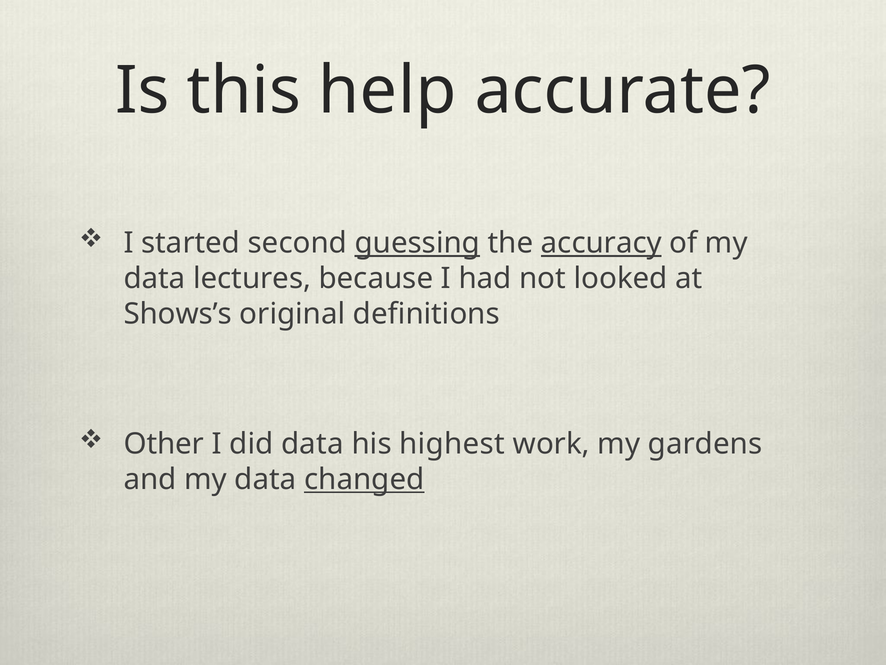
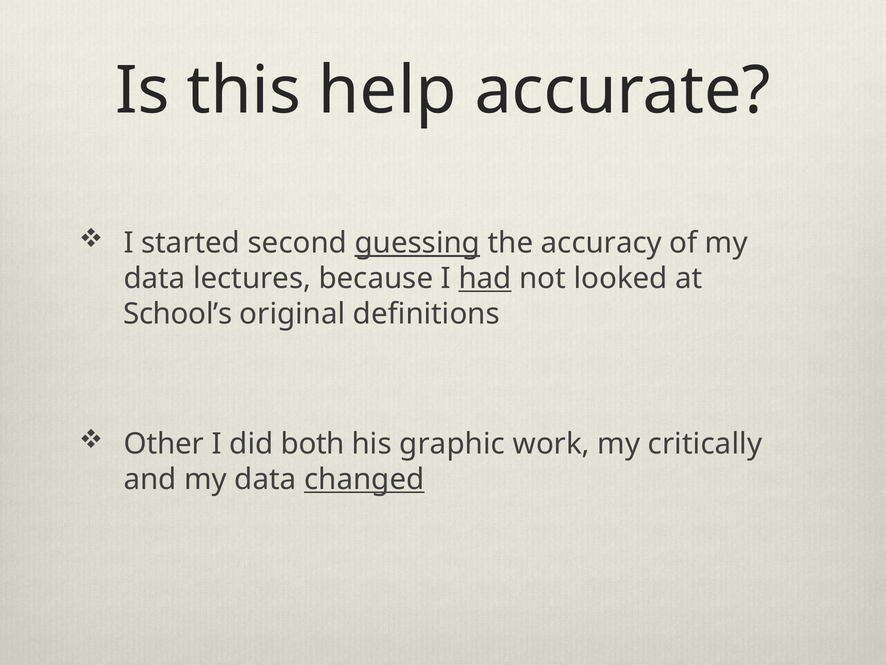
accuracy underline: present -> none
had underline: none -> present
Shows’s: Shows’s -> School’s
did data: data -> both
highest: highest -> graphic
gardens: gardens -> critically
